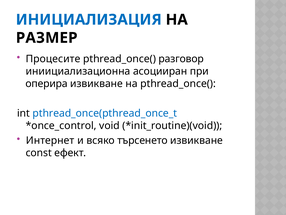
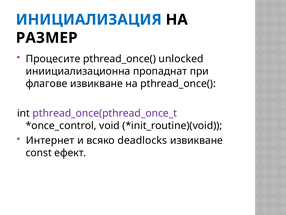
разговор: разговор -> unlocked
асоцииран: асоцииран -> пропаднат
оперира: оперира -> флагове
pthread_once(pthread_once_t colour: blue -> purple
търсенето: търсенето -> deadlocks
